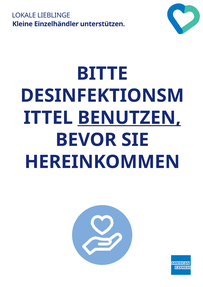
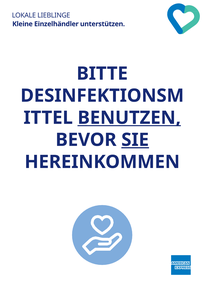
SIE underline: none -> present
